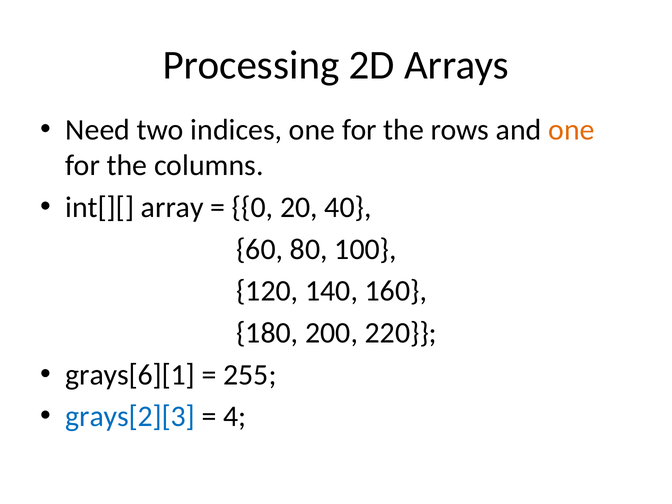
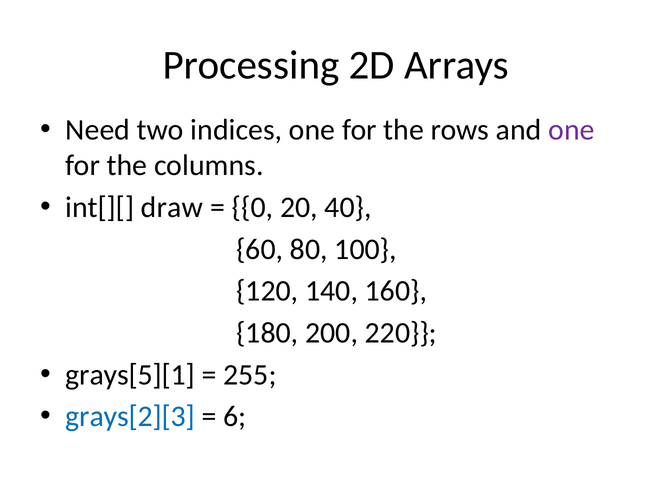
one at (571, 130) colour: orange -> purple
array: array -> draw
grays[6][1: grays[6][1 -> grays[5][1
4: 4 -> 6
